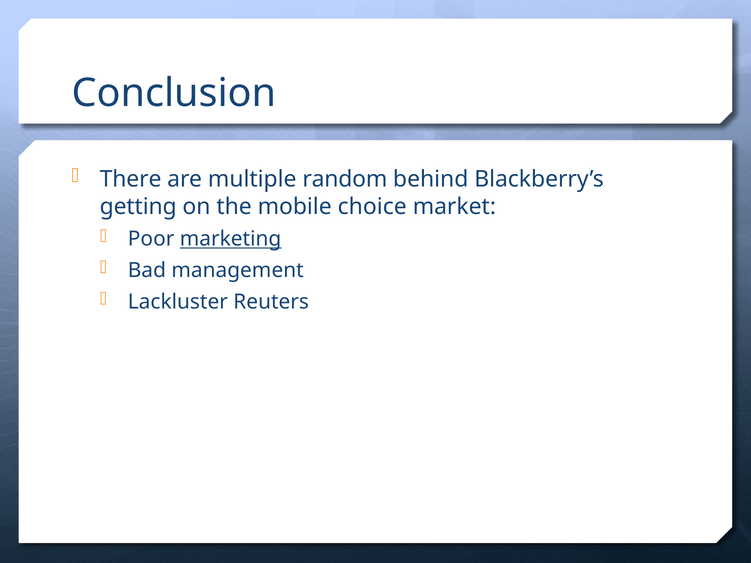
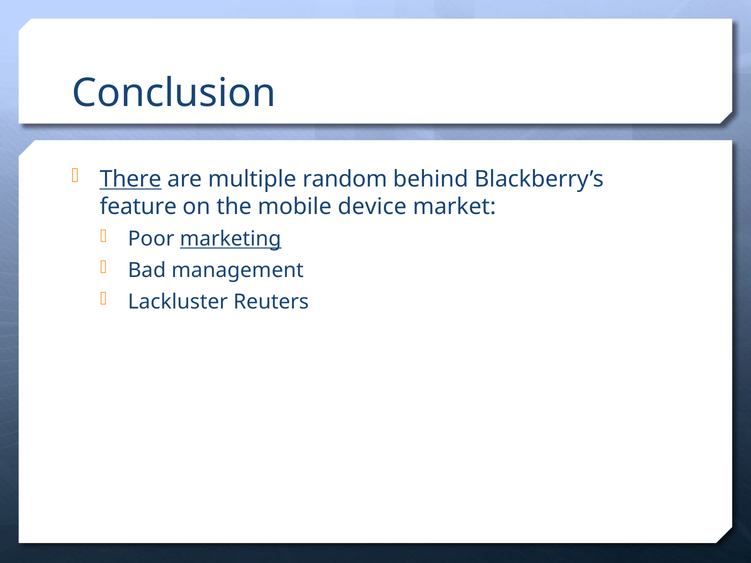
There underline: none -> present
getting: getting -> feature
choice: choice -> device
